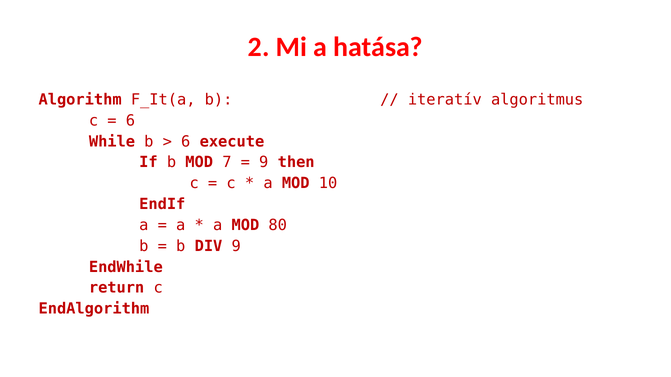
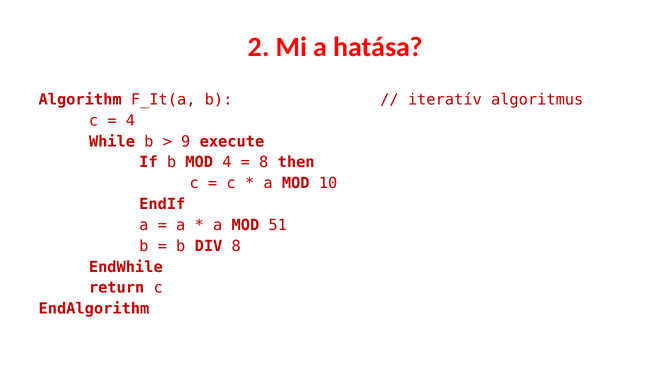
6 at (130, 121): 6 -> 4
6 at (186, 142): 6 -> 9
MOD 7: 7 -> 4
9 at (264, 163): 9 -> 8
80: 80 -> 51
DIV 9: 9 -> 8
